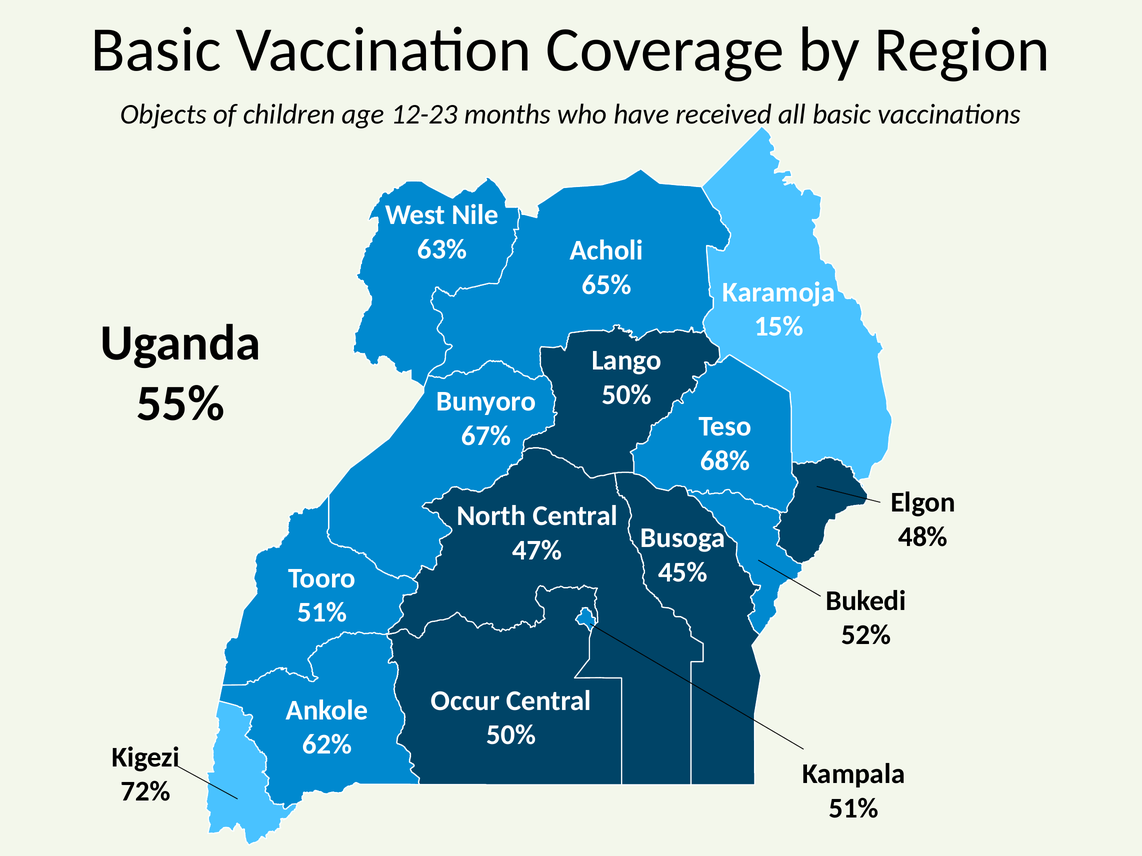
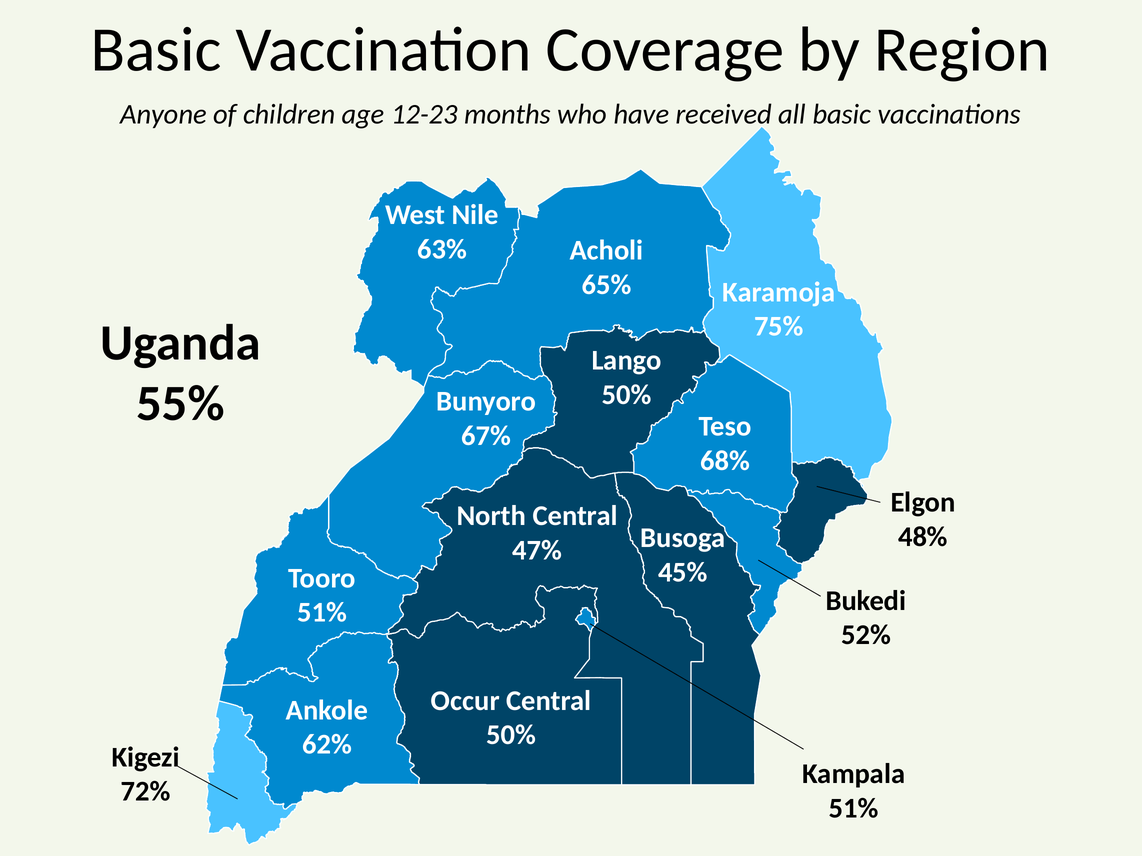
Objects: Objects -> Anyone
15%: 15% -> 75%
